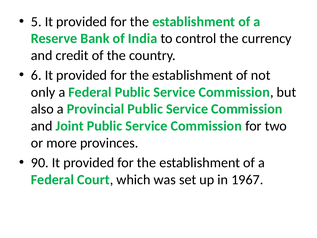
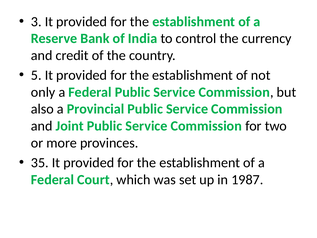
5: 5 -> 3
6: 6 -> 5
90: 90 -> 35
1967: 1967 -> 1987
